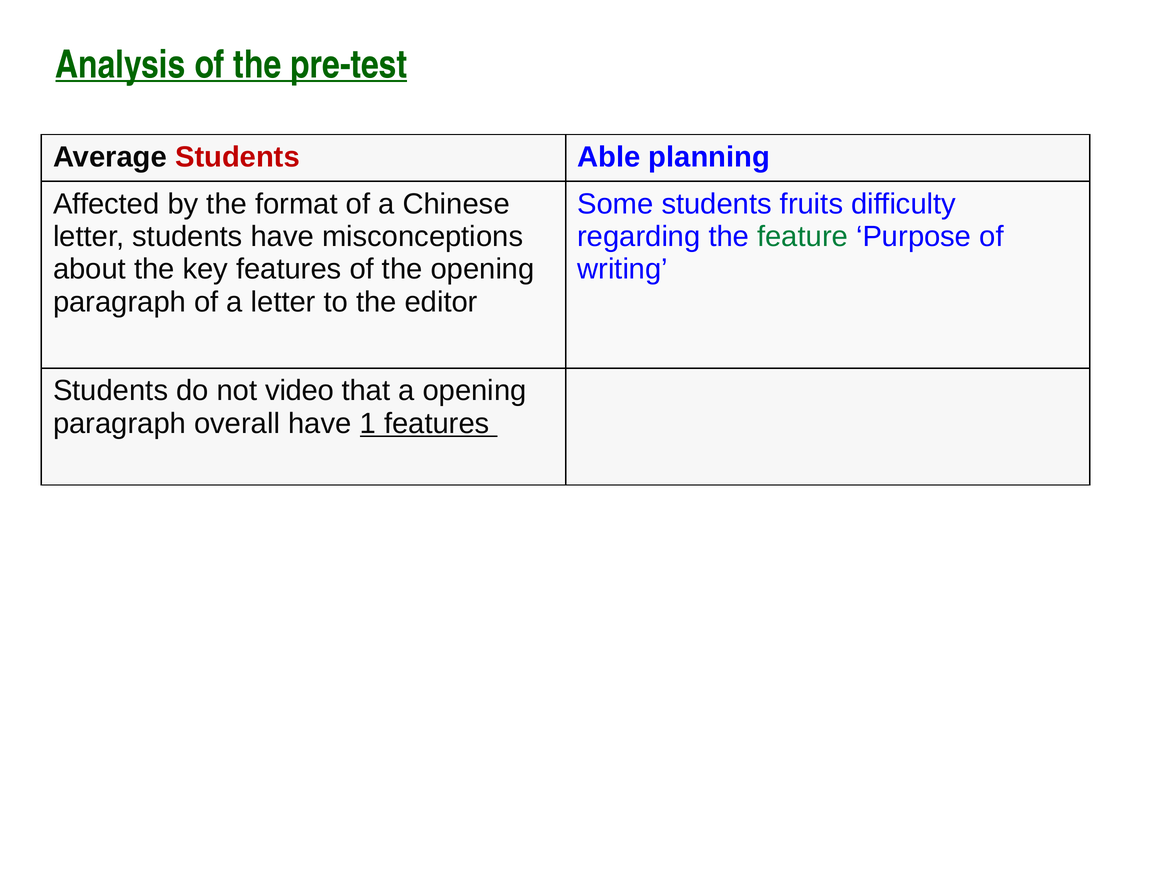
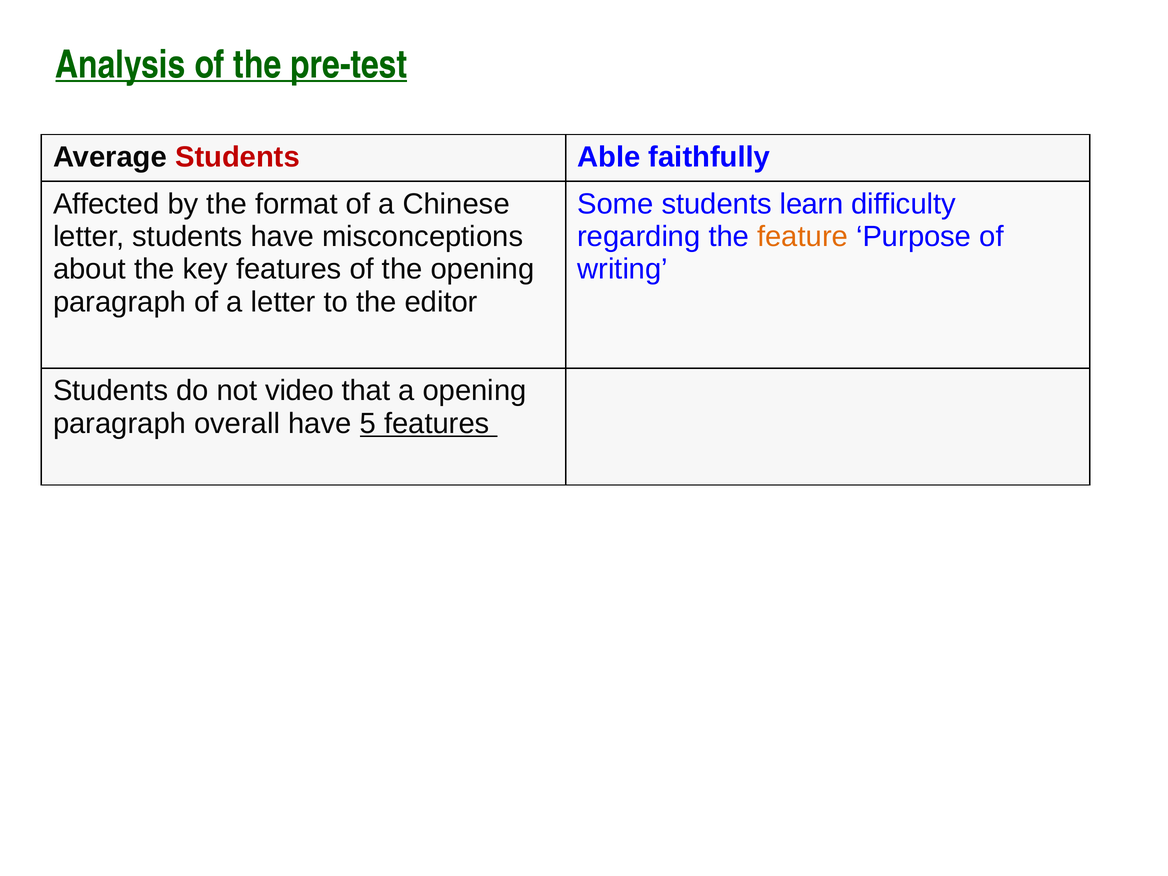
planning: planning -> faithfully
fruits: fruits -> learn
feature colour: green -> orange
1: 1 -> 5
